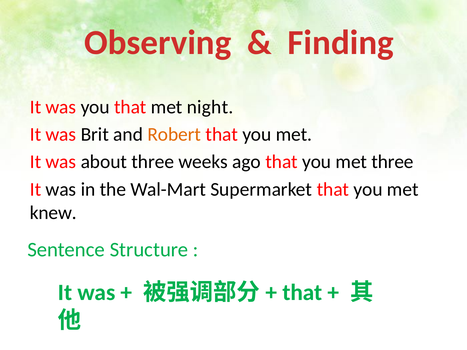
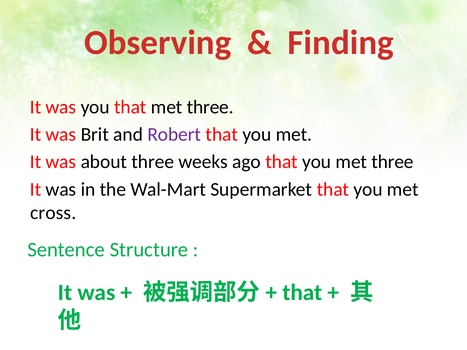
that met night: night -> three
Robert colour: orange -> purple
knew: knew -> cross
